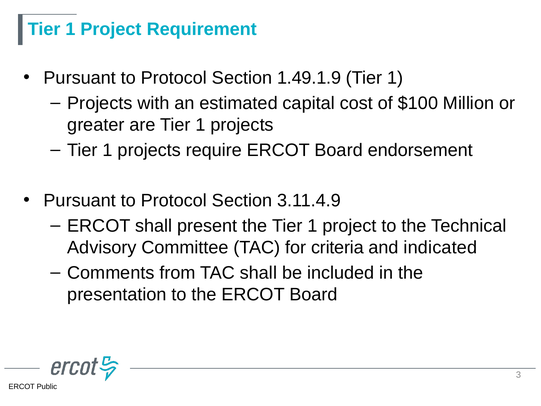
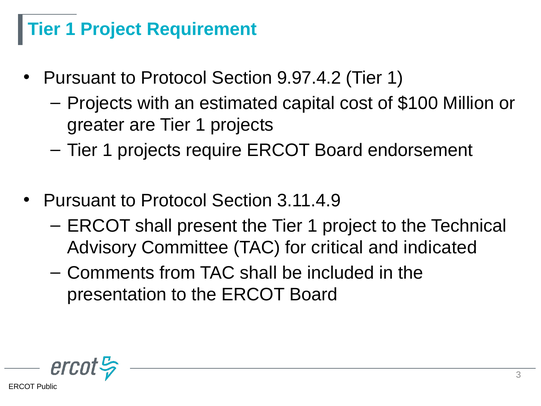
1.49.1.9: 1.49.1.9 -> 9.97.4.2
criteria: criteria -> critical
